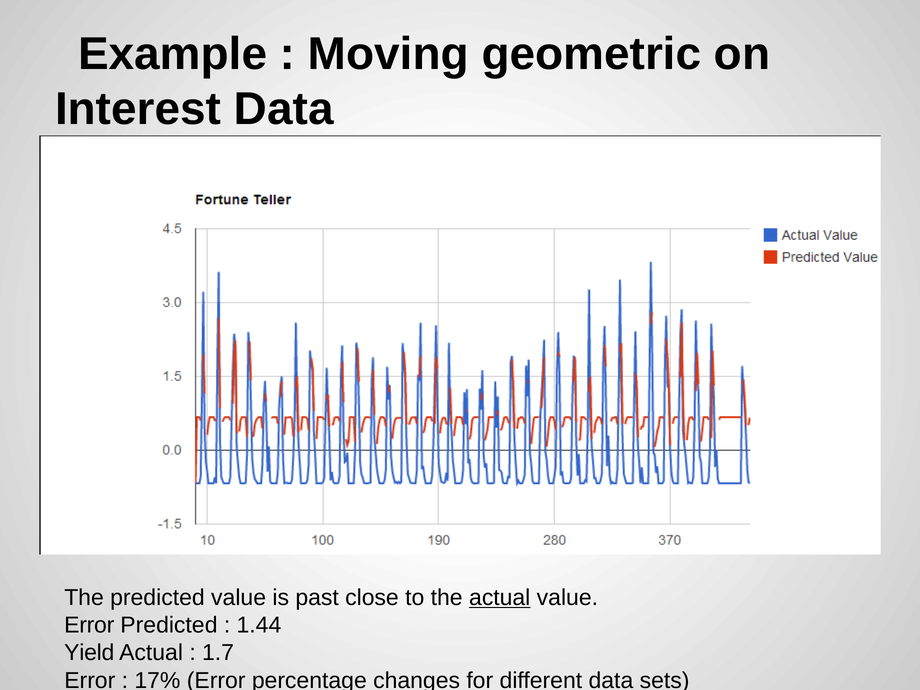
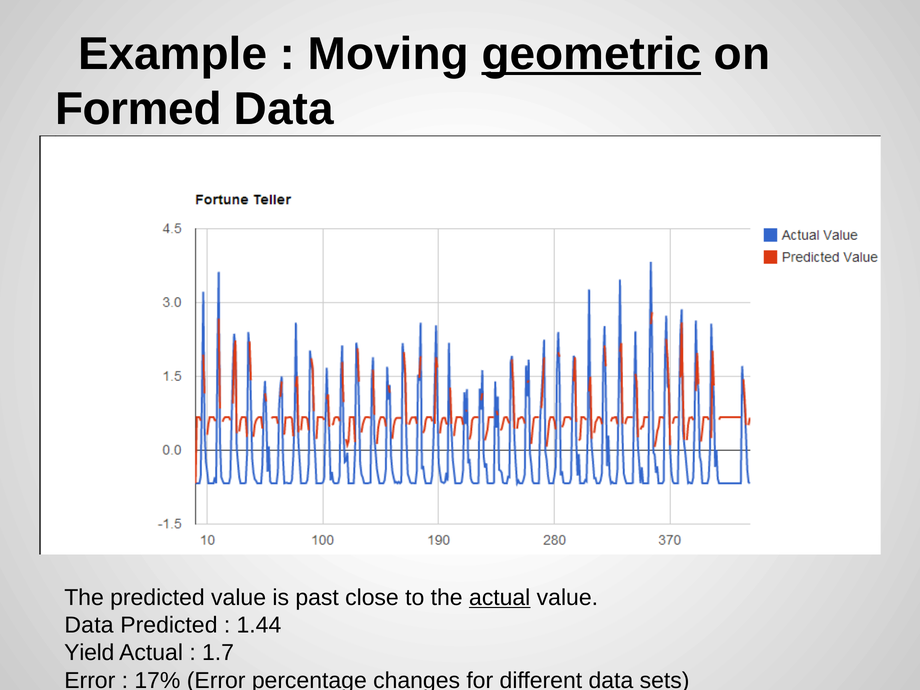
geometric underline: none -> present
Interest: Interest -> Formed
Error at (89, 625): Error -> Data
